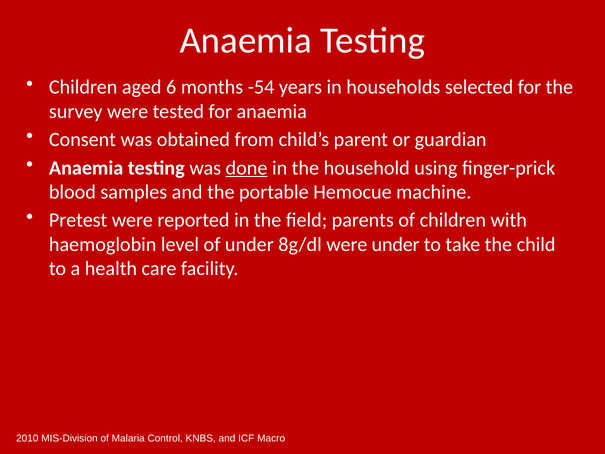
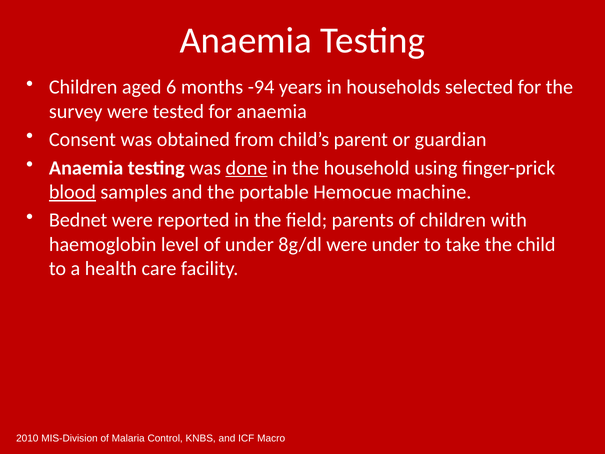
-54: -54 -> -94
blood underline: none -> present
Pretest: Pretest -> Bednet
